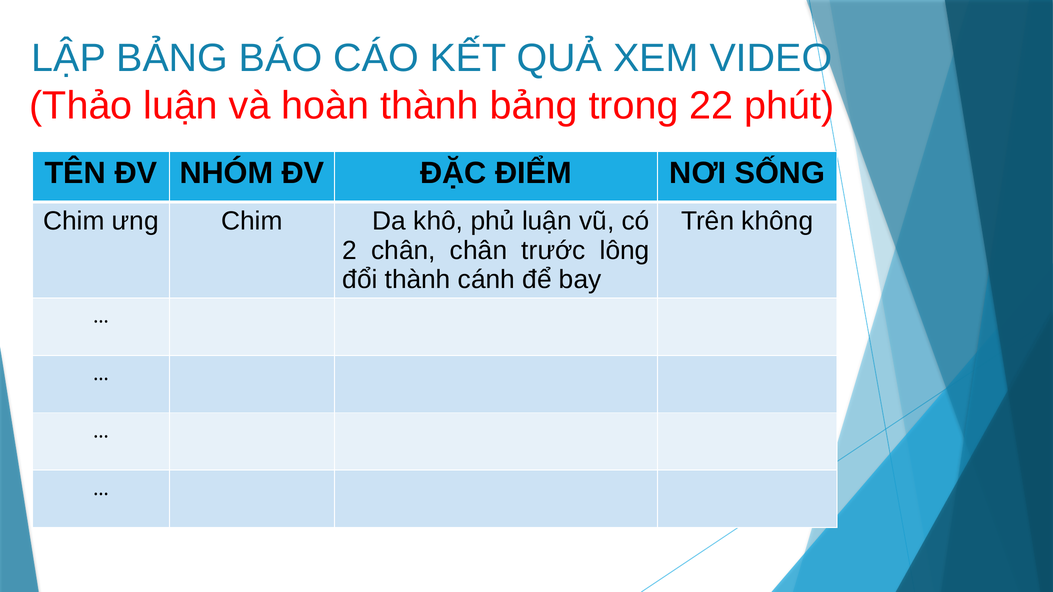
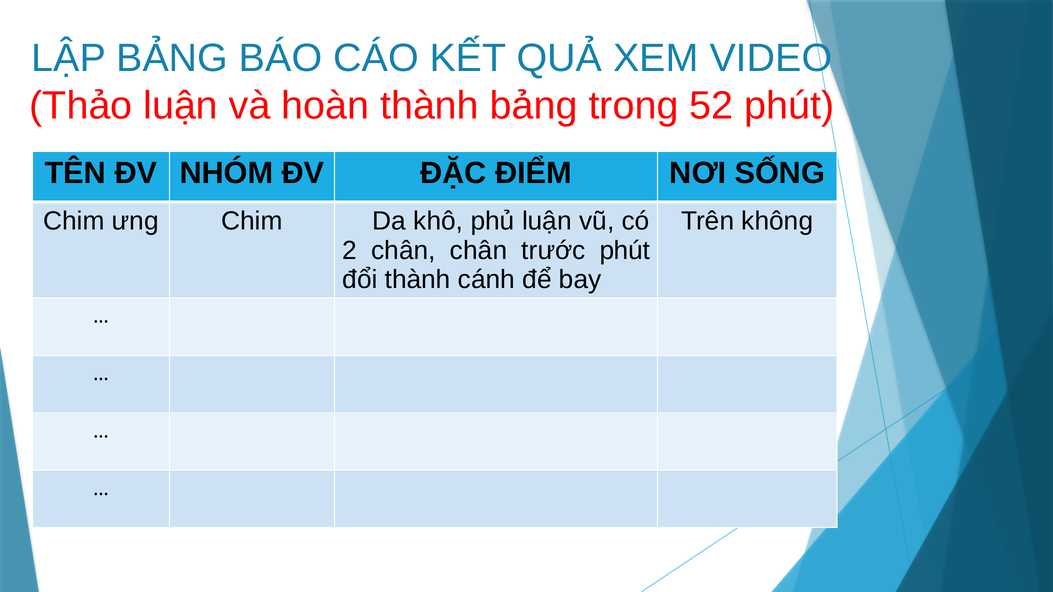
22: 22 -> 52
trước lông: lông -> phút
